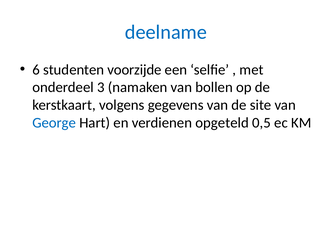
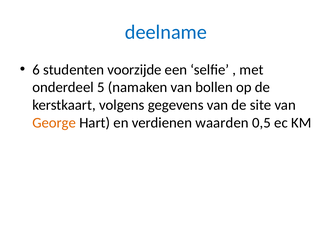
3: 3 -> 5
George colour: blue -> orange
opgeteld: opgeteld -> waarden
